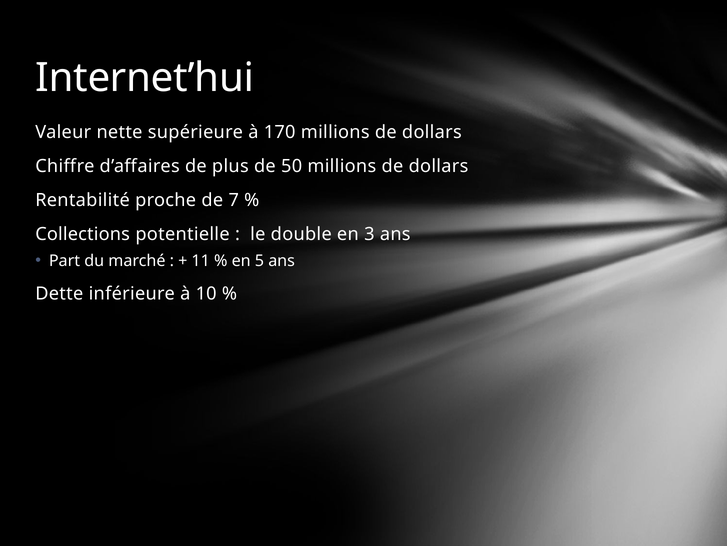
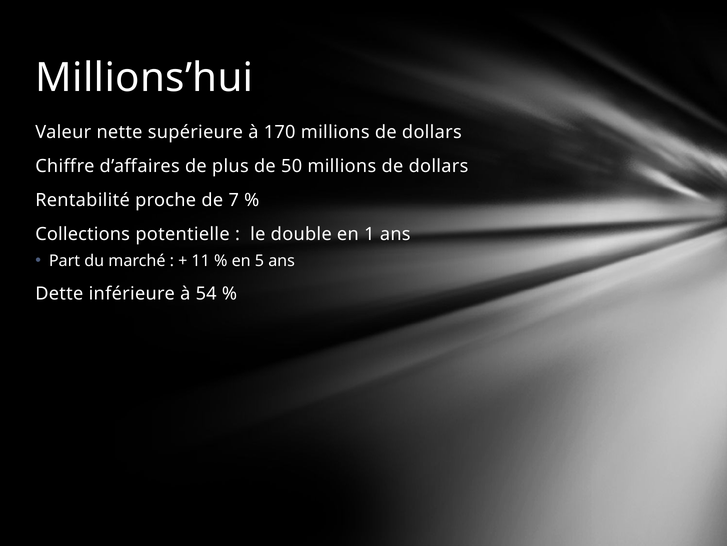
Internet’hui: Internet’hui -> Millions’hui
3: 3 -> 1
10: 10 -> 54
